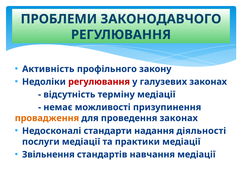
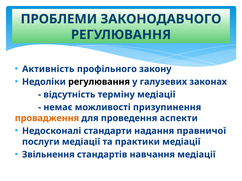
регулювання at (99, 82) colour: red -> black
проведення законах: законах -> аспекти
діяльності: діяльності -> правничої
